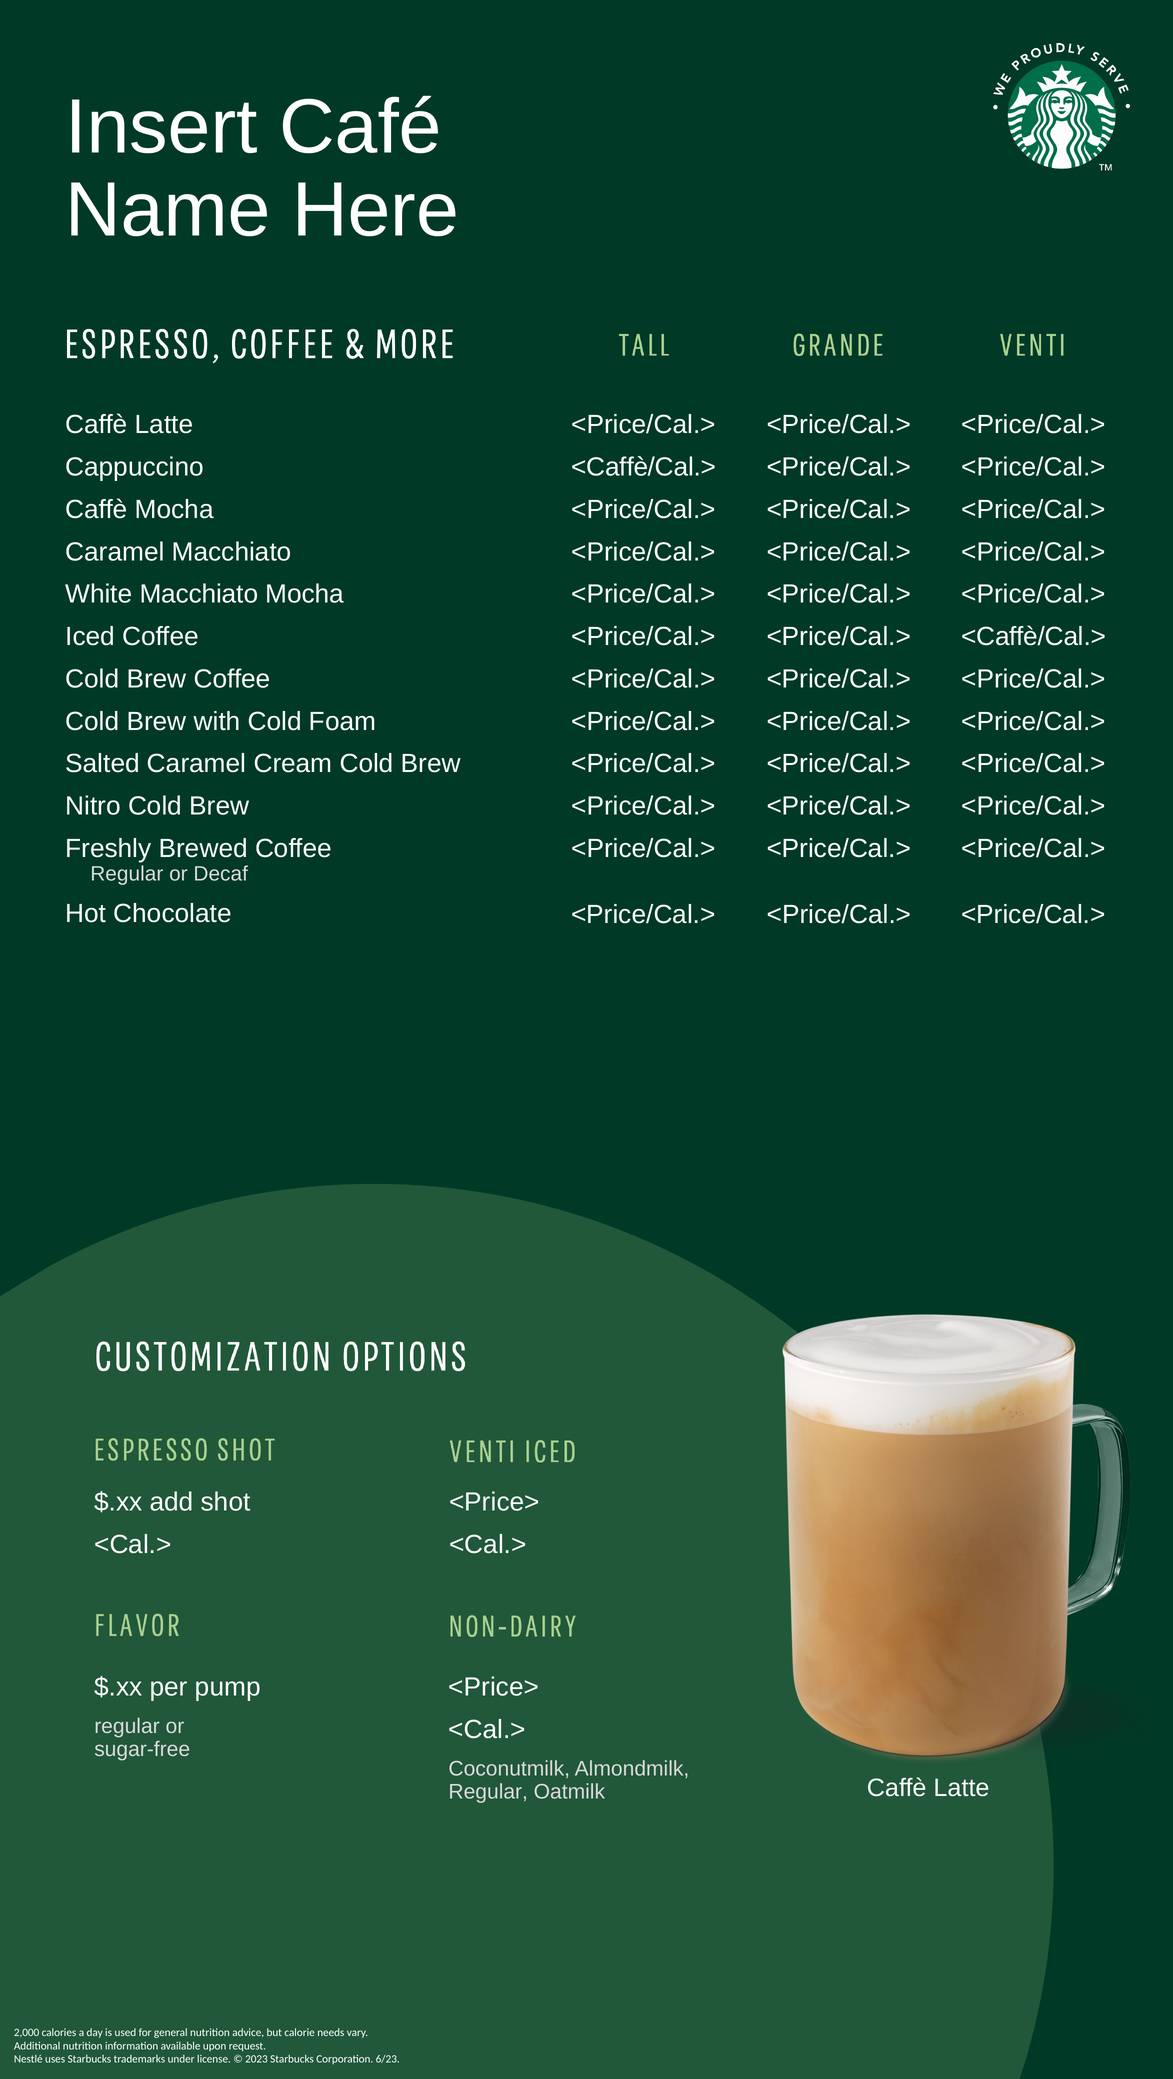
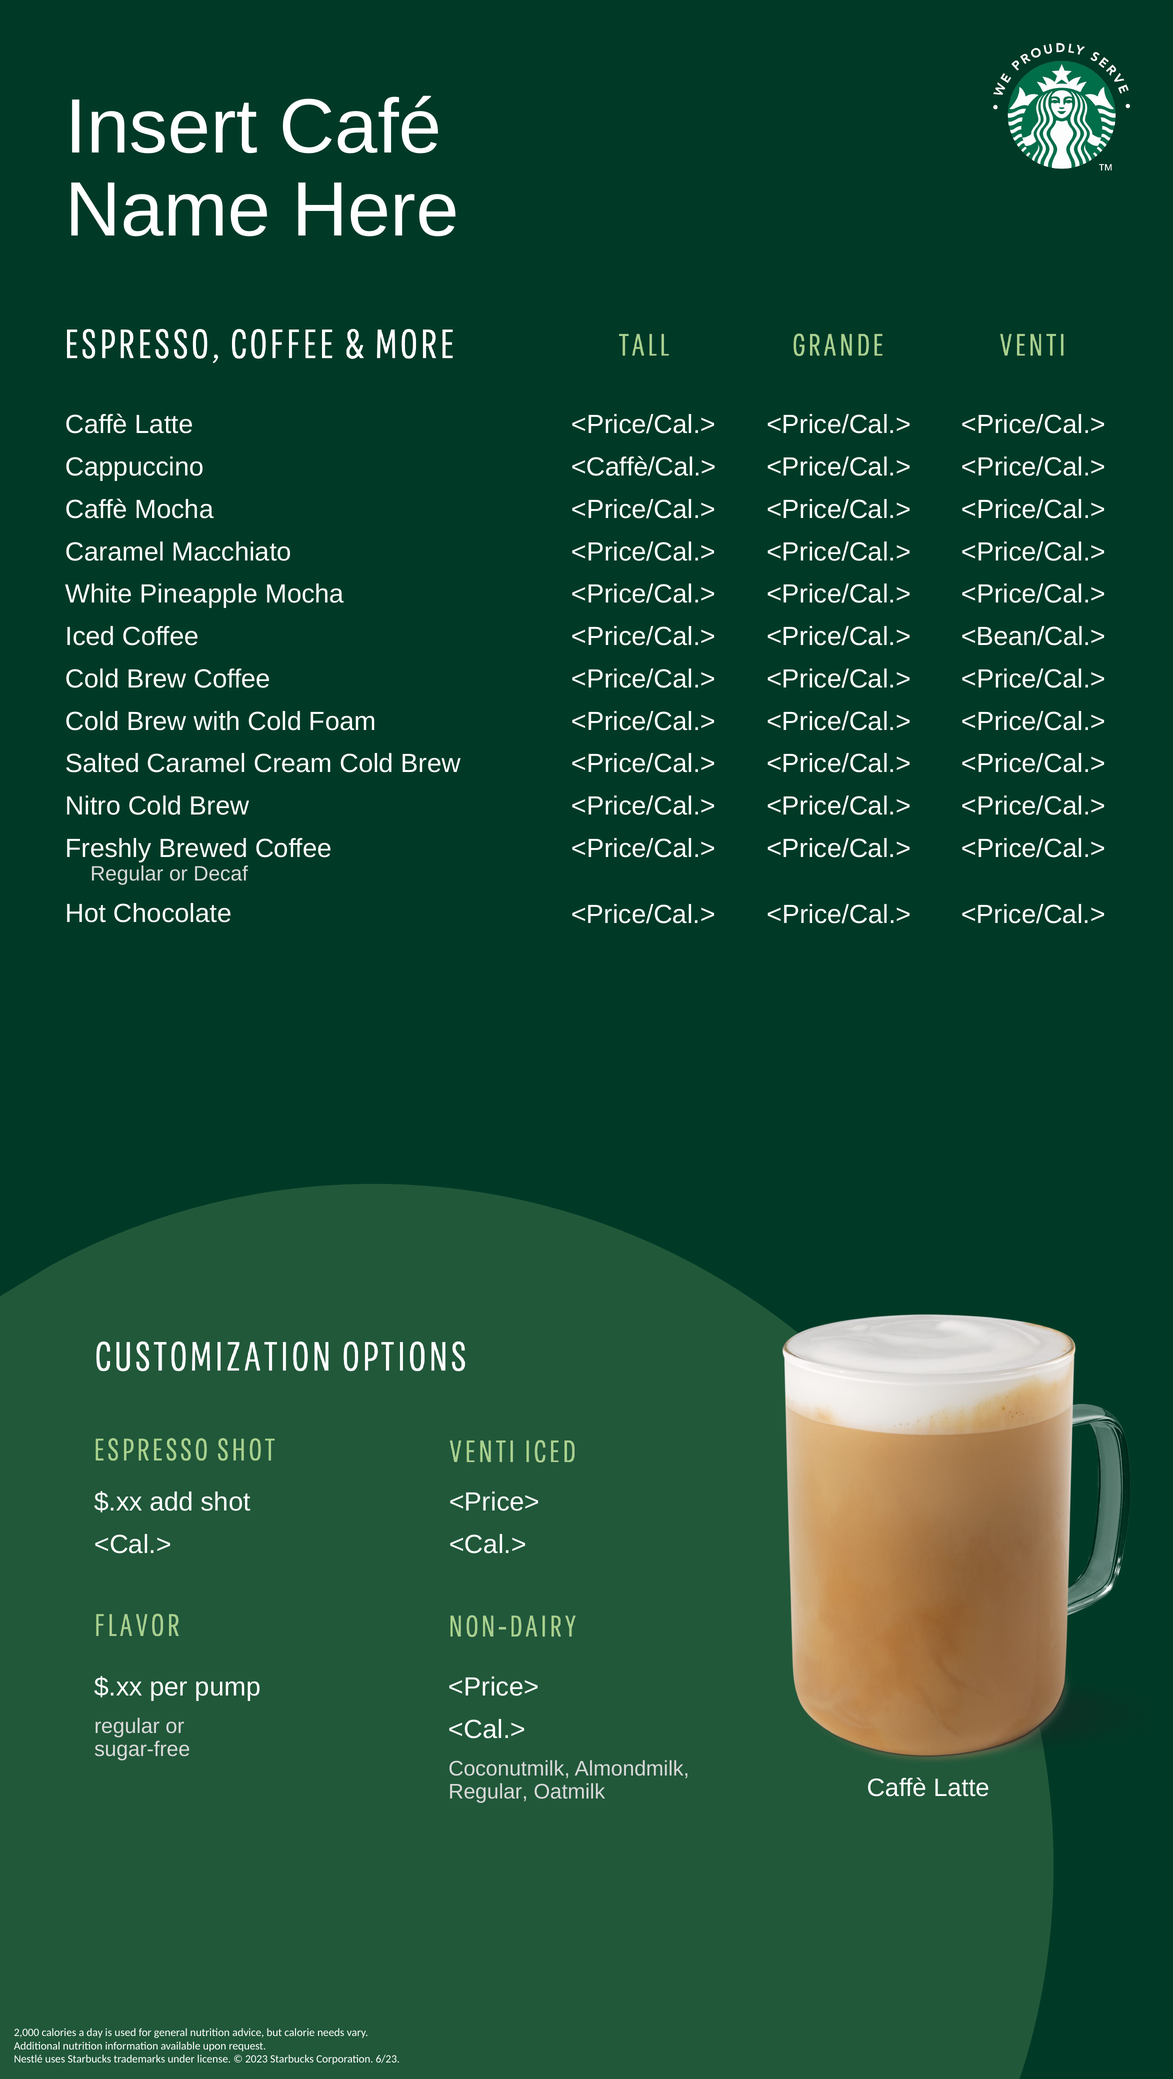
White Macchiato: Macchiato -> Pineapple
<Caffè/Cal.> at (1034, 637): <Caffè/Cal.> -> <Bean/Cal.>
